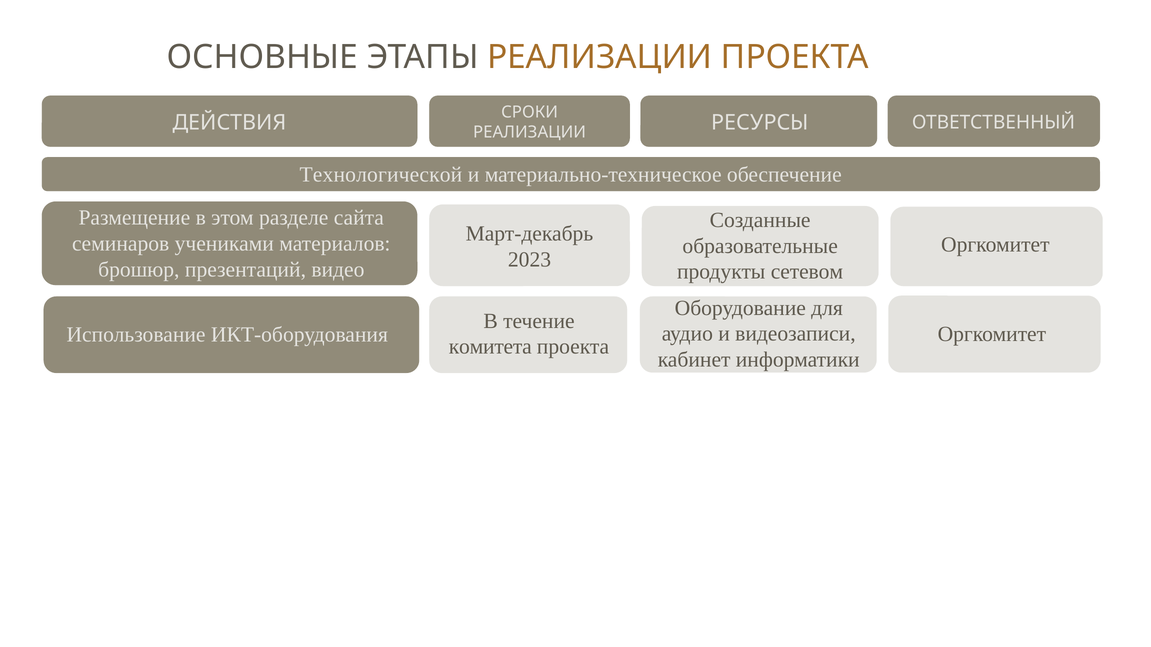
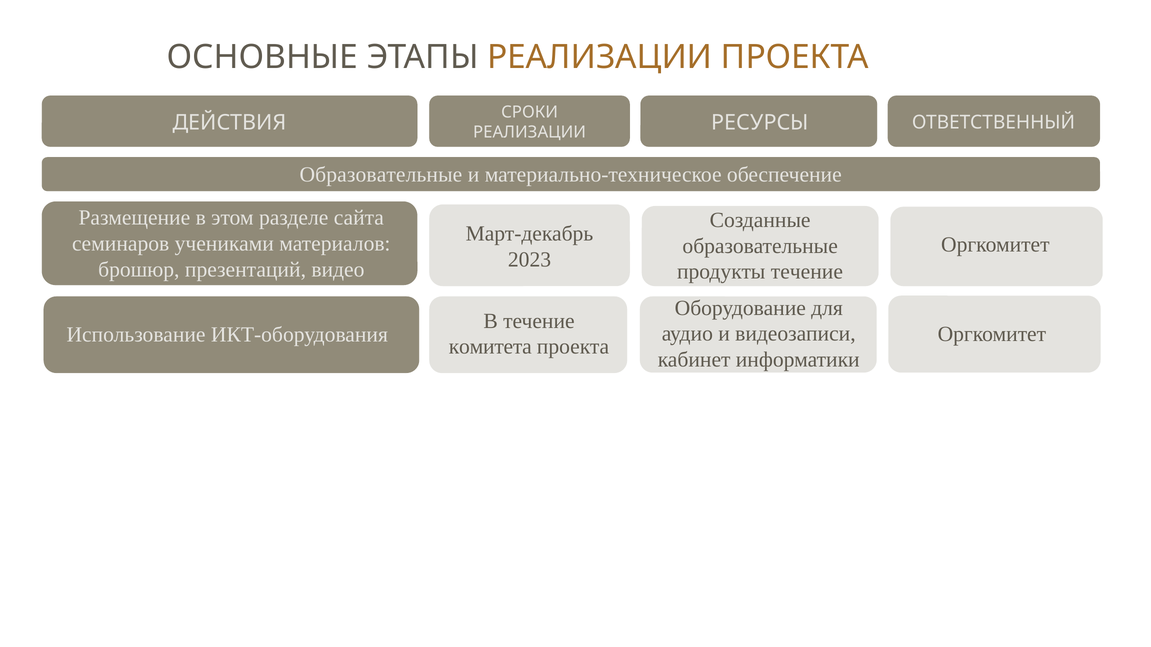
Технологической at (381, 175): Технологической -> Образовательные
продукты сетевом: сетевом -> течение
